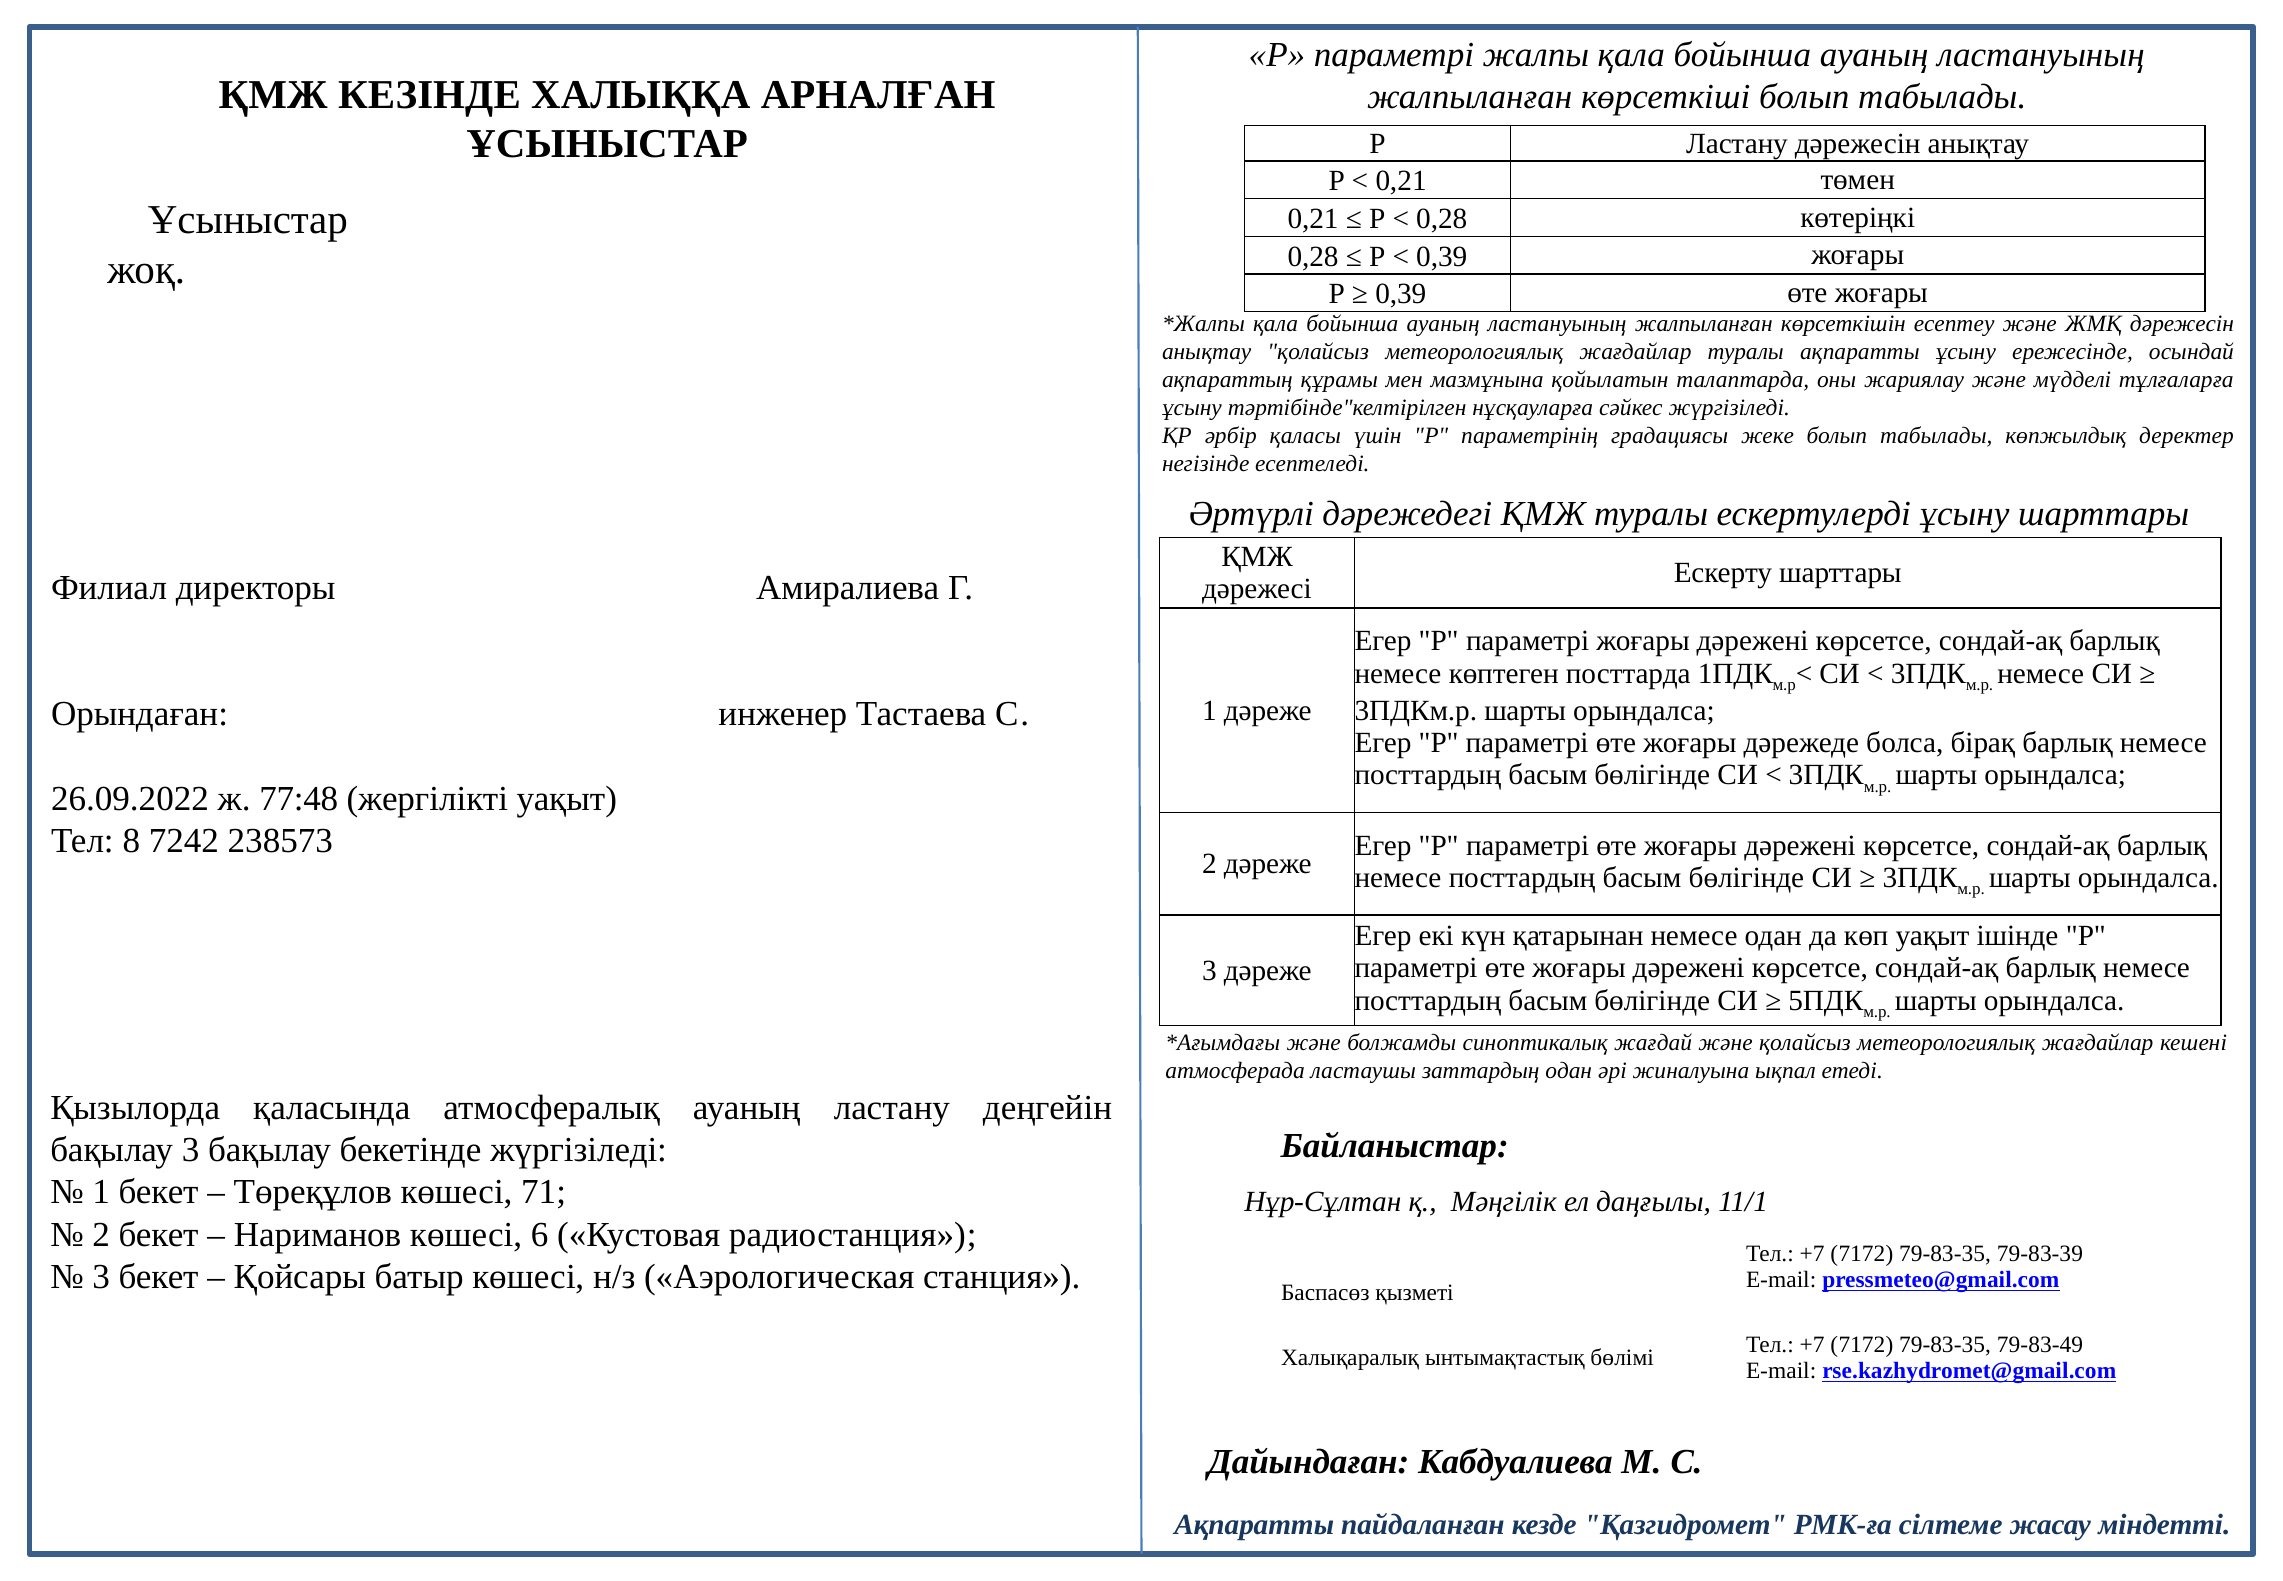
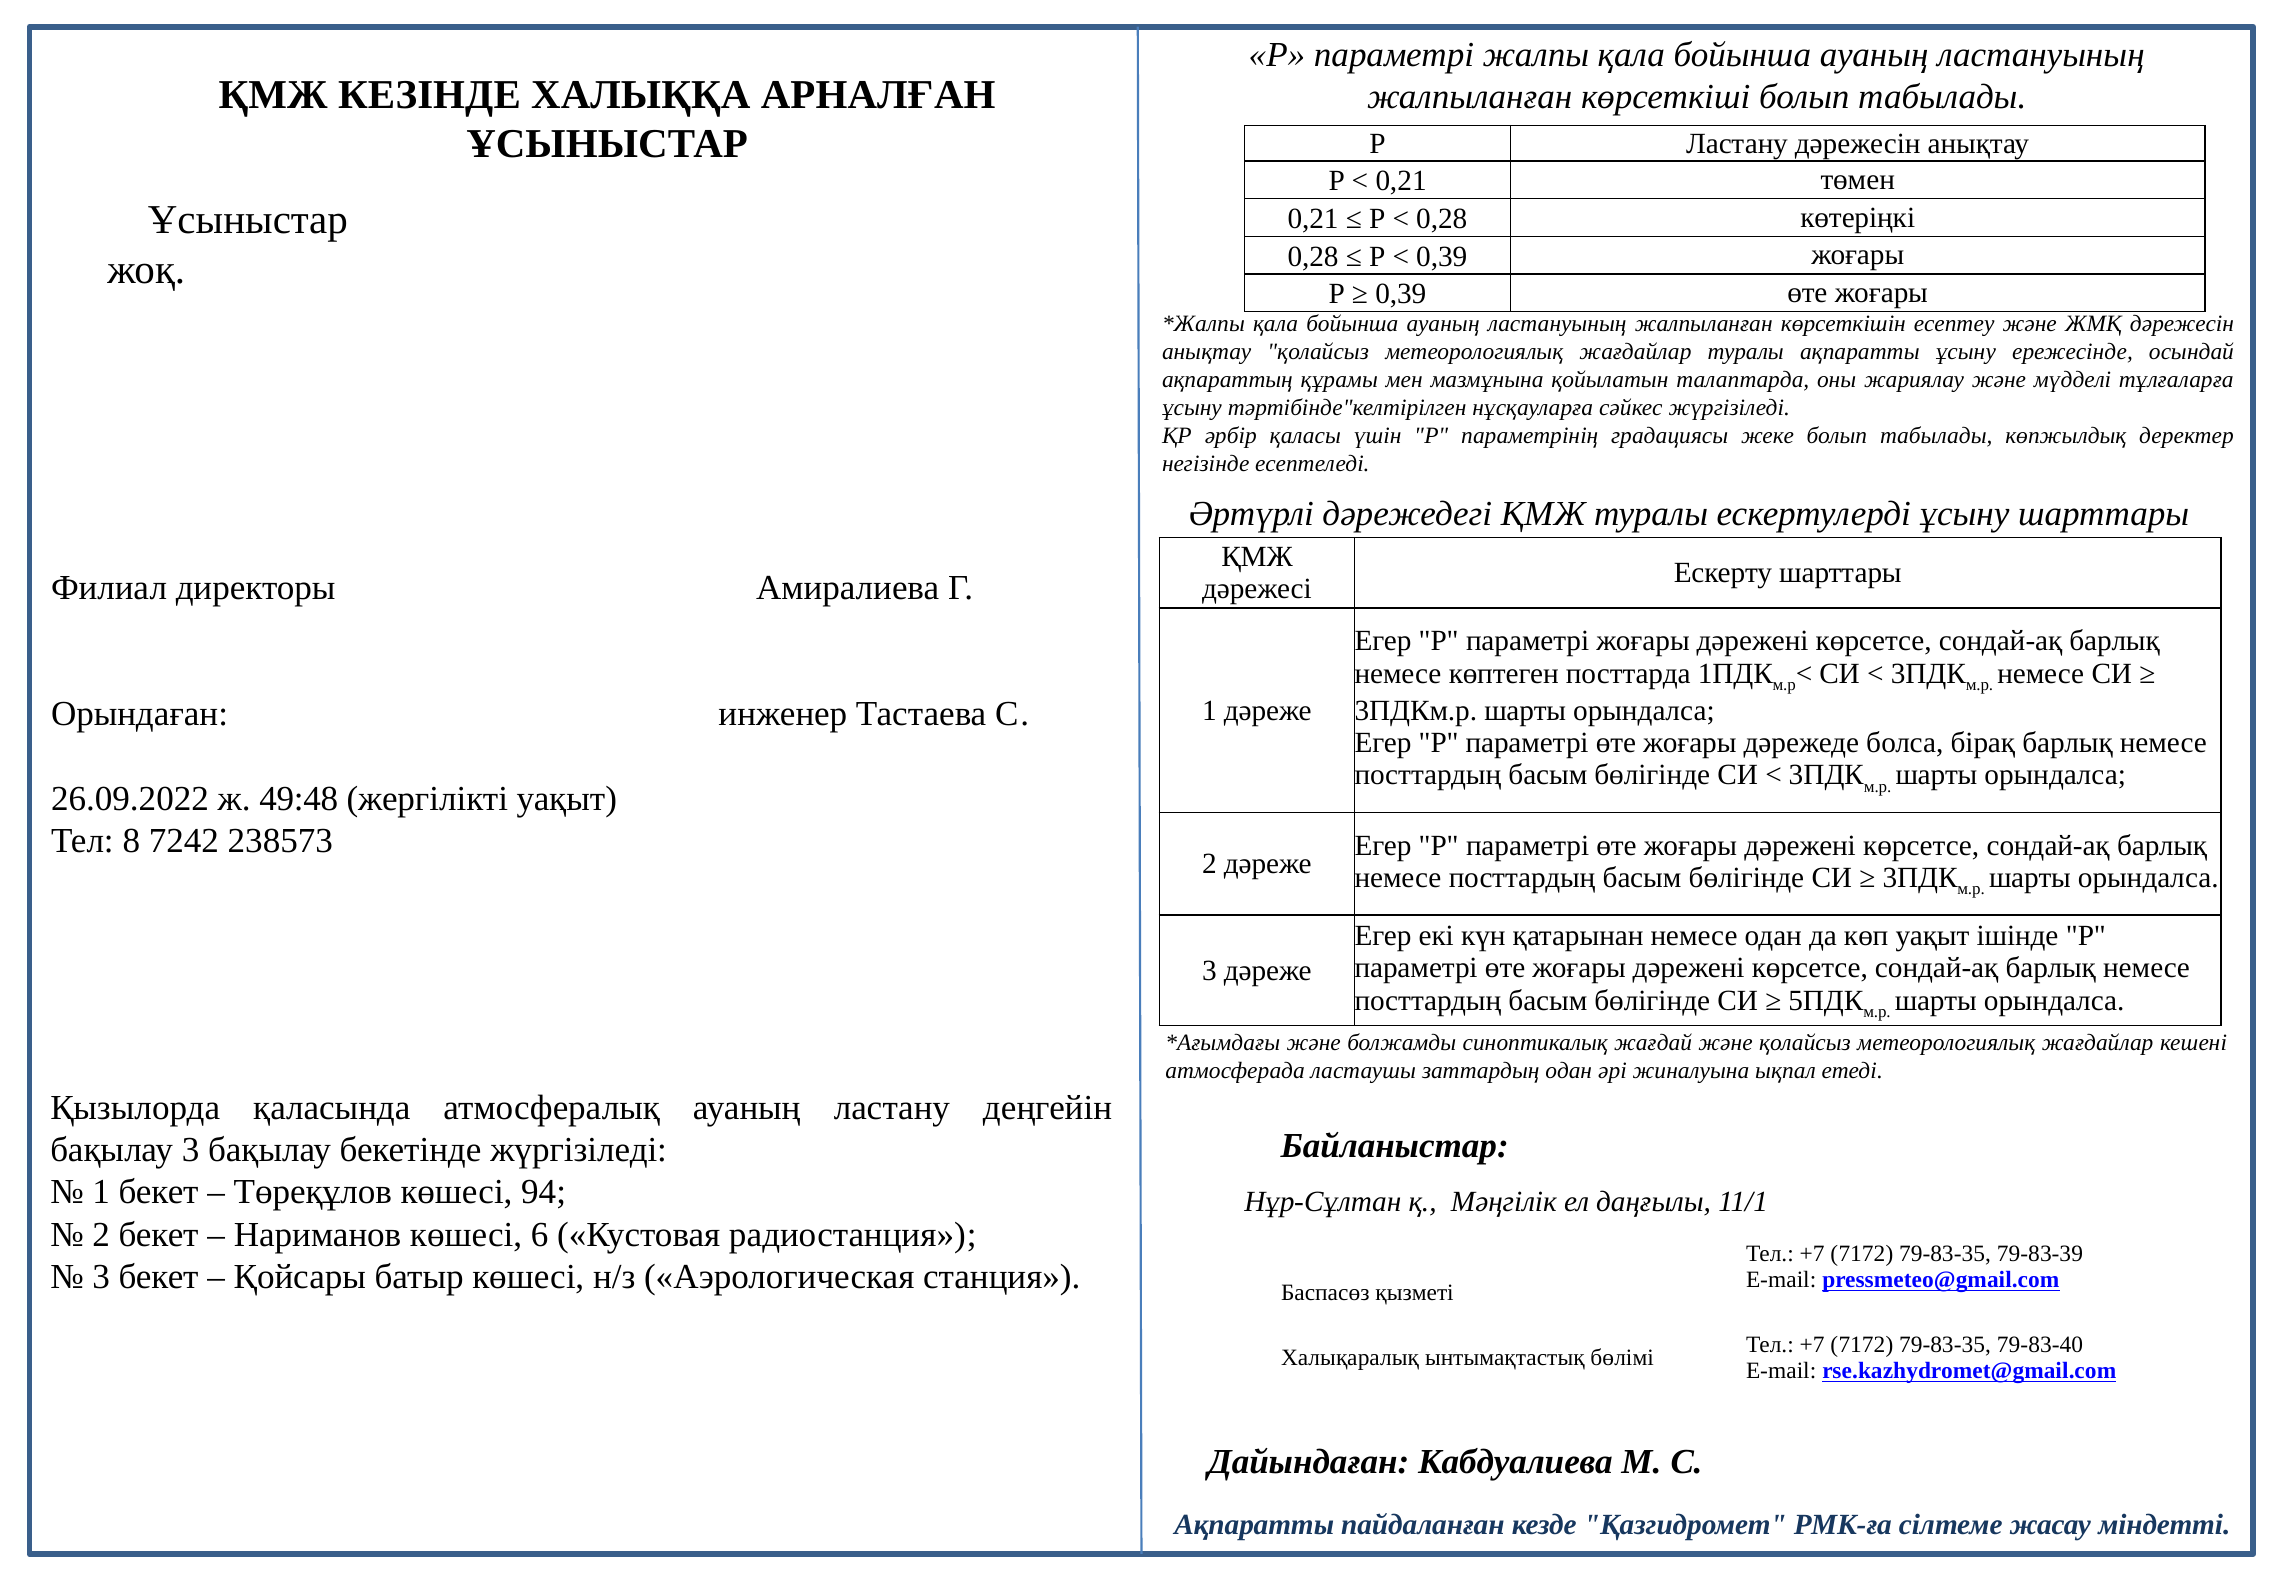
77:48: 77:48 -> 49:48
71: 71 -> 94
79-83-49: 79-83-49 -> 79-83-40
